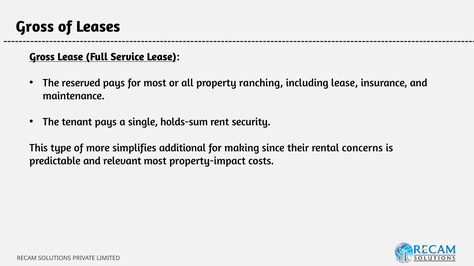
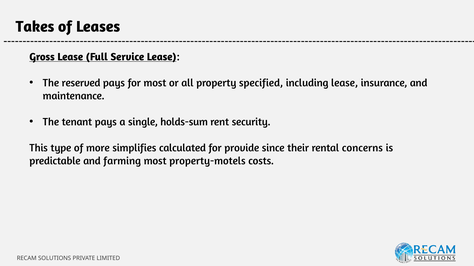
Gross at (35, 27): Gross -> Takes
ranching: ranching -> specified
additional: additional -> calculated
making: making -> provide
relevant: relevant -> farming
property-impact: property-impact -> property-motels
